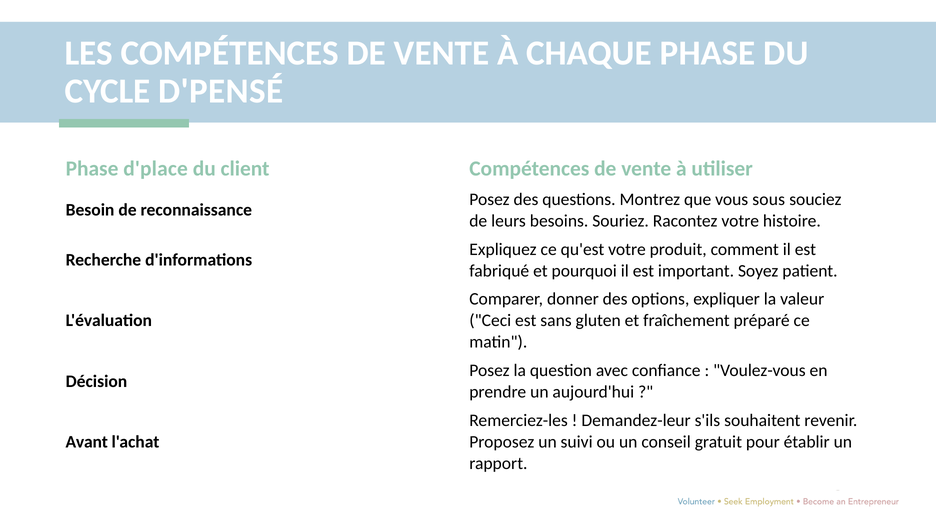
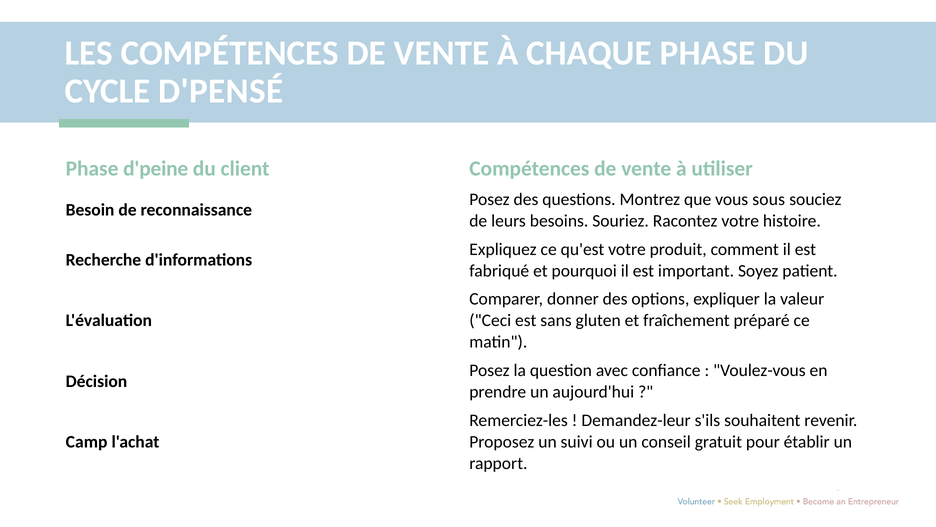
d'place: d'place -> d'peine
Avant: Avant -> Camp
